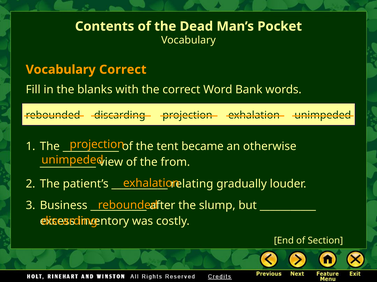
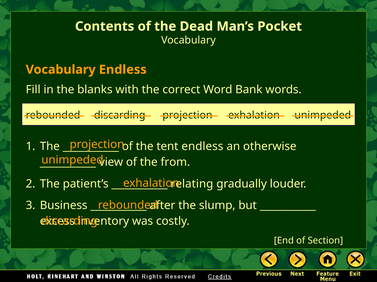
Vocabulary Correct: Correct -> Endless
tent became: became -> endless
